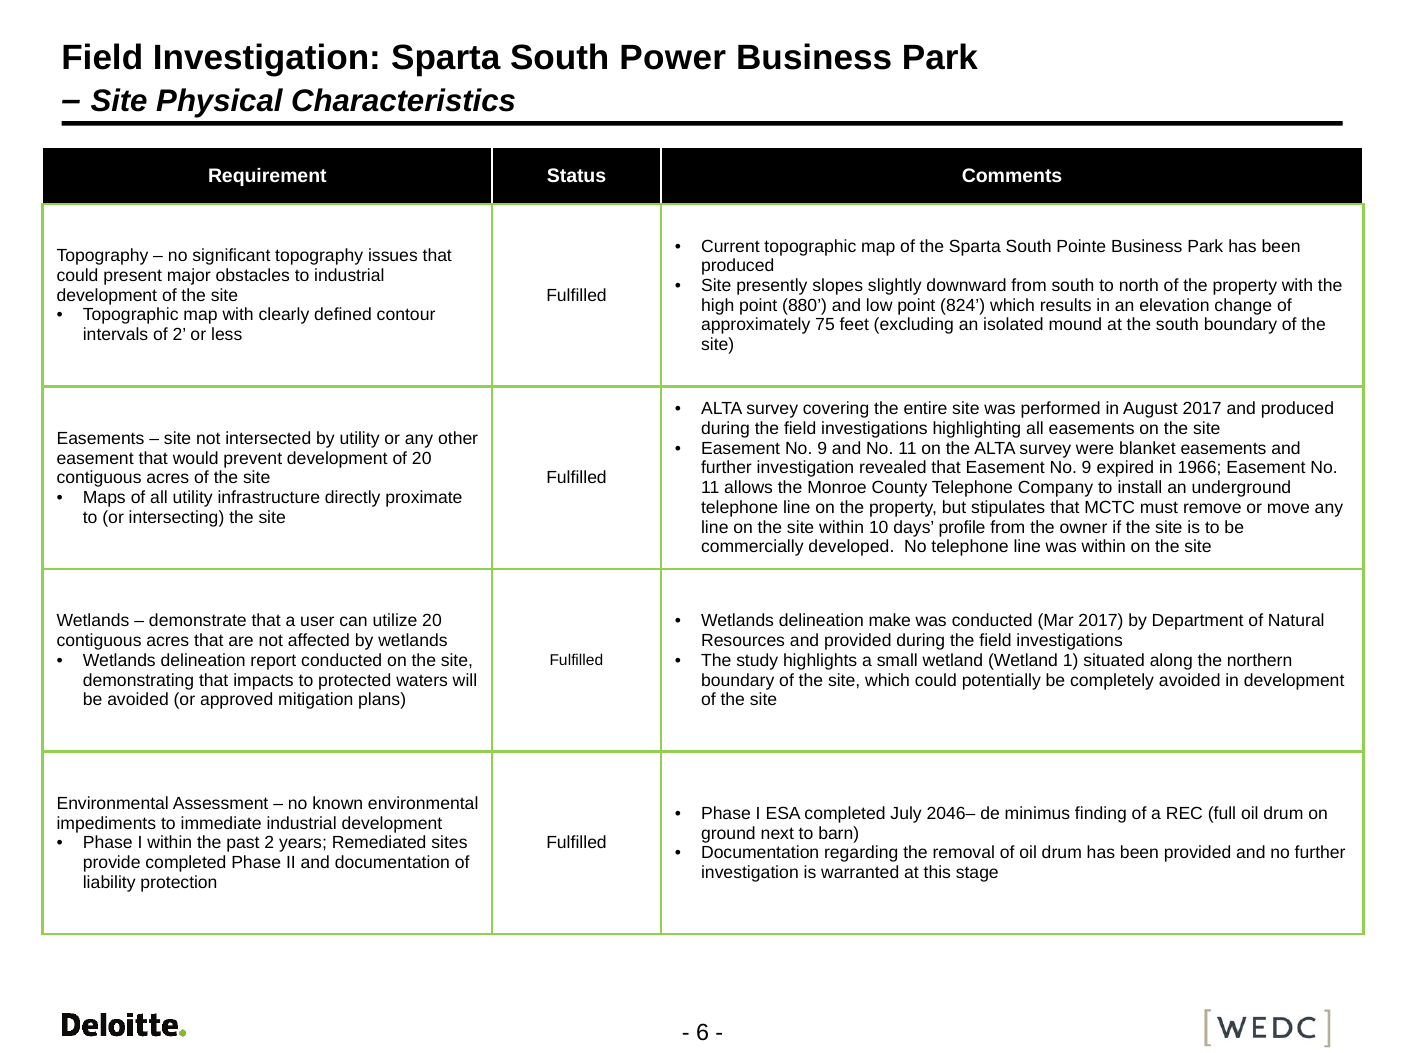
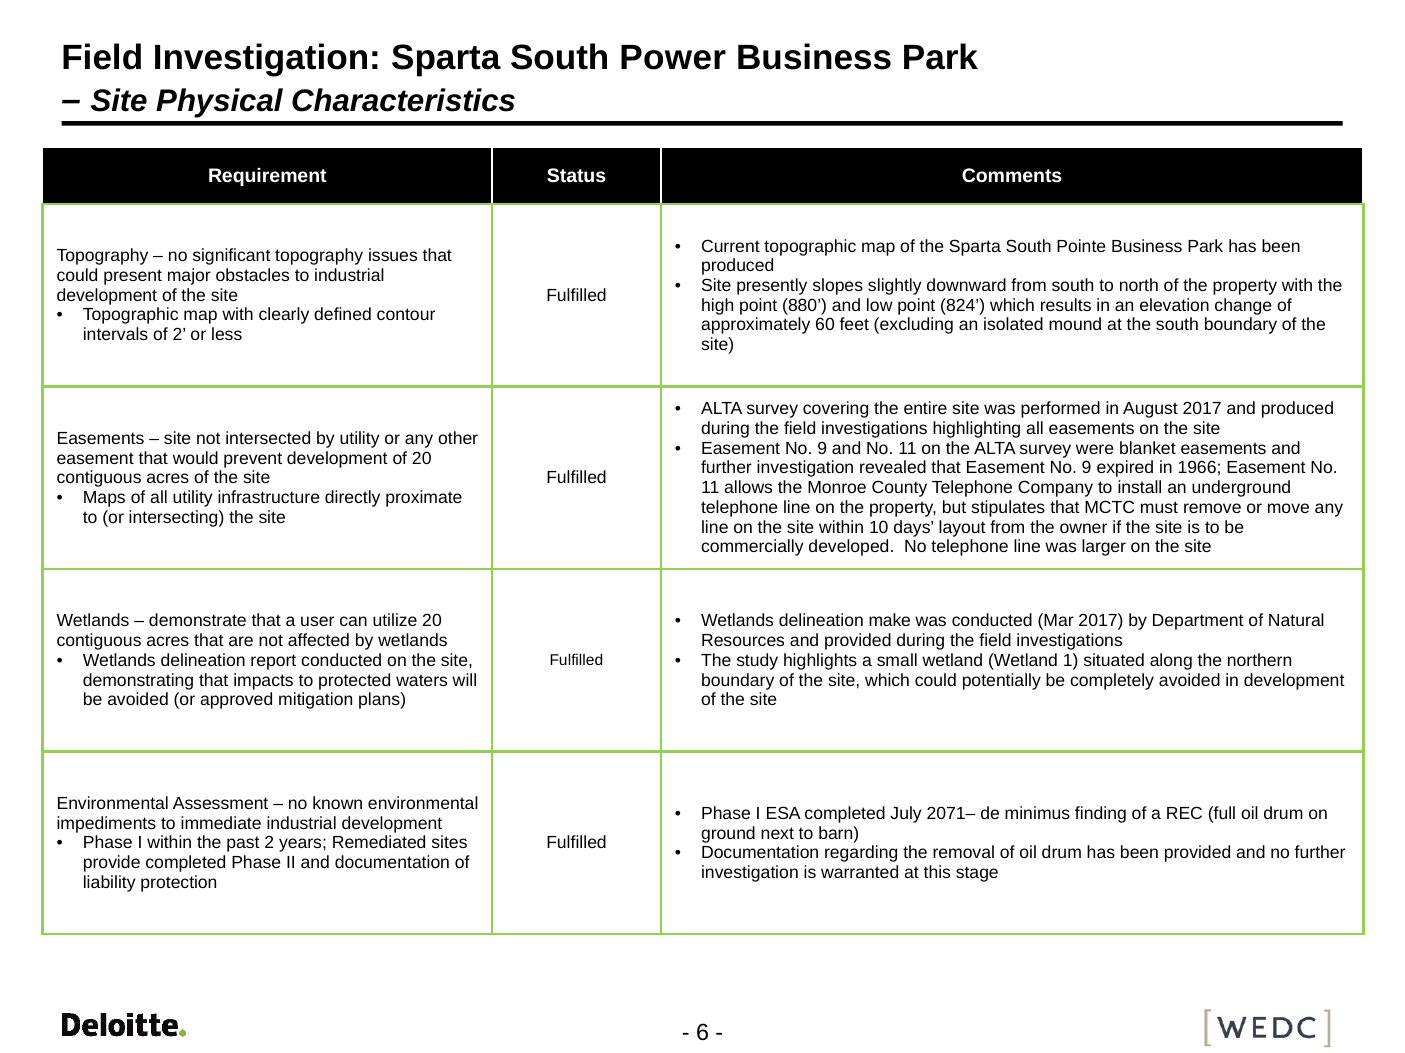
75: 75 -> 60
profile: profile -> layout
was within: within -> larger
2046–: 2046– -> 2071–
